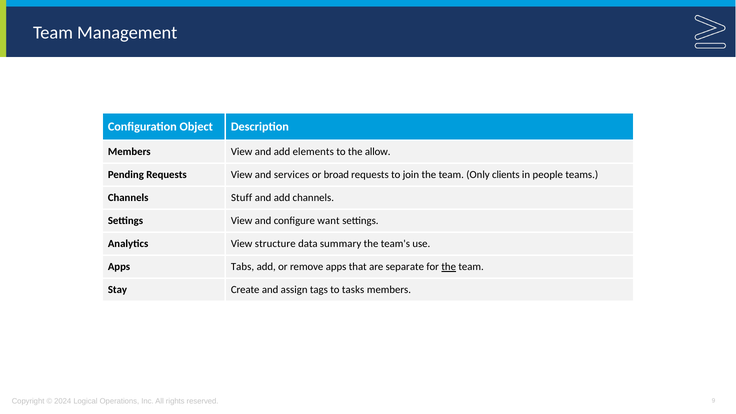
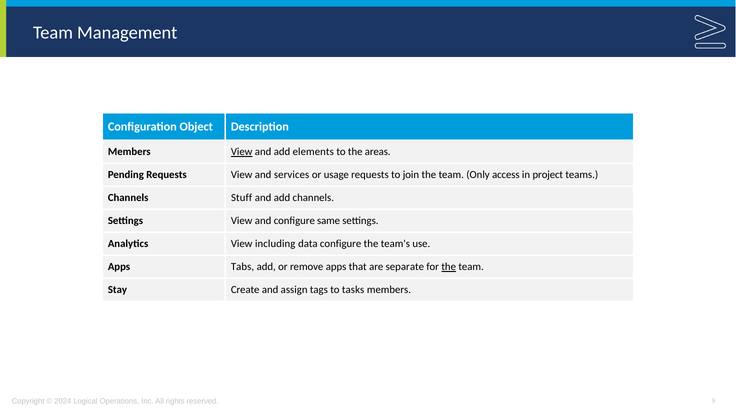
View at (242, 152) underline: none -> present
allow: allow -> areas
broad: broad -> usage
clients: clients -> access
people: people -> project
want: want -> same
structure: structure -> including
data summary: summary -> configure
